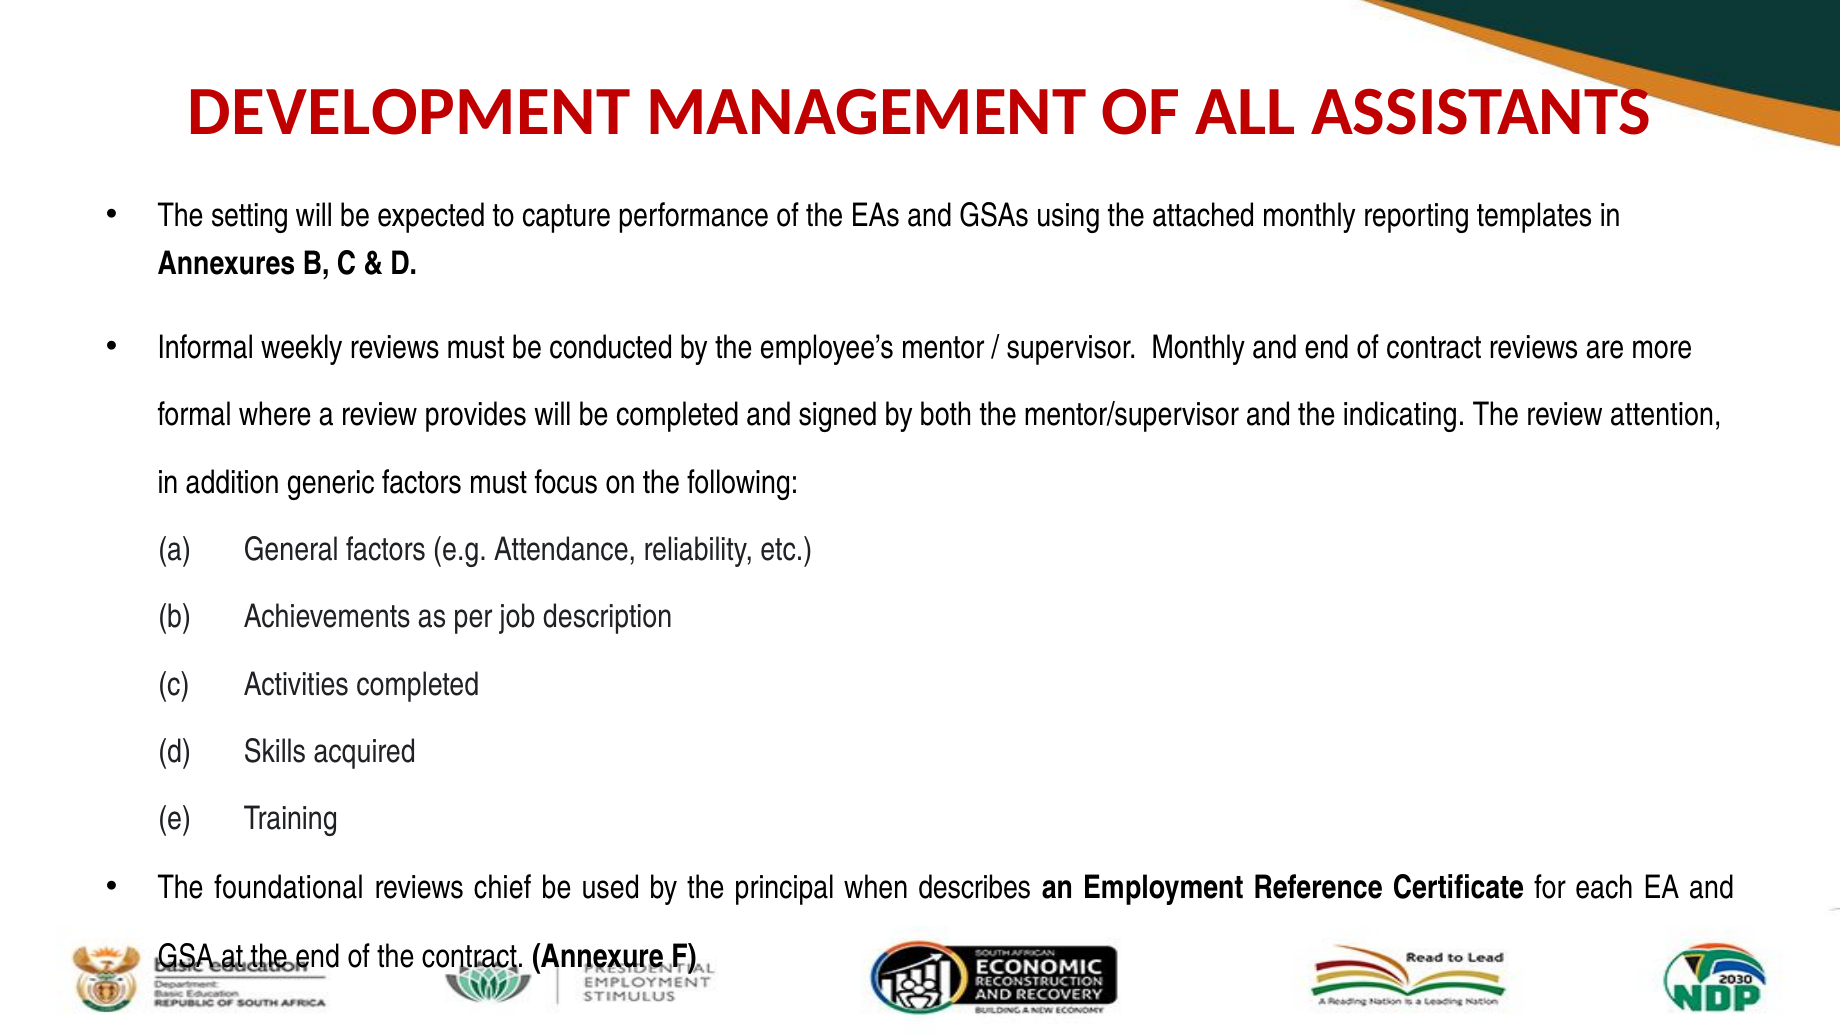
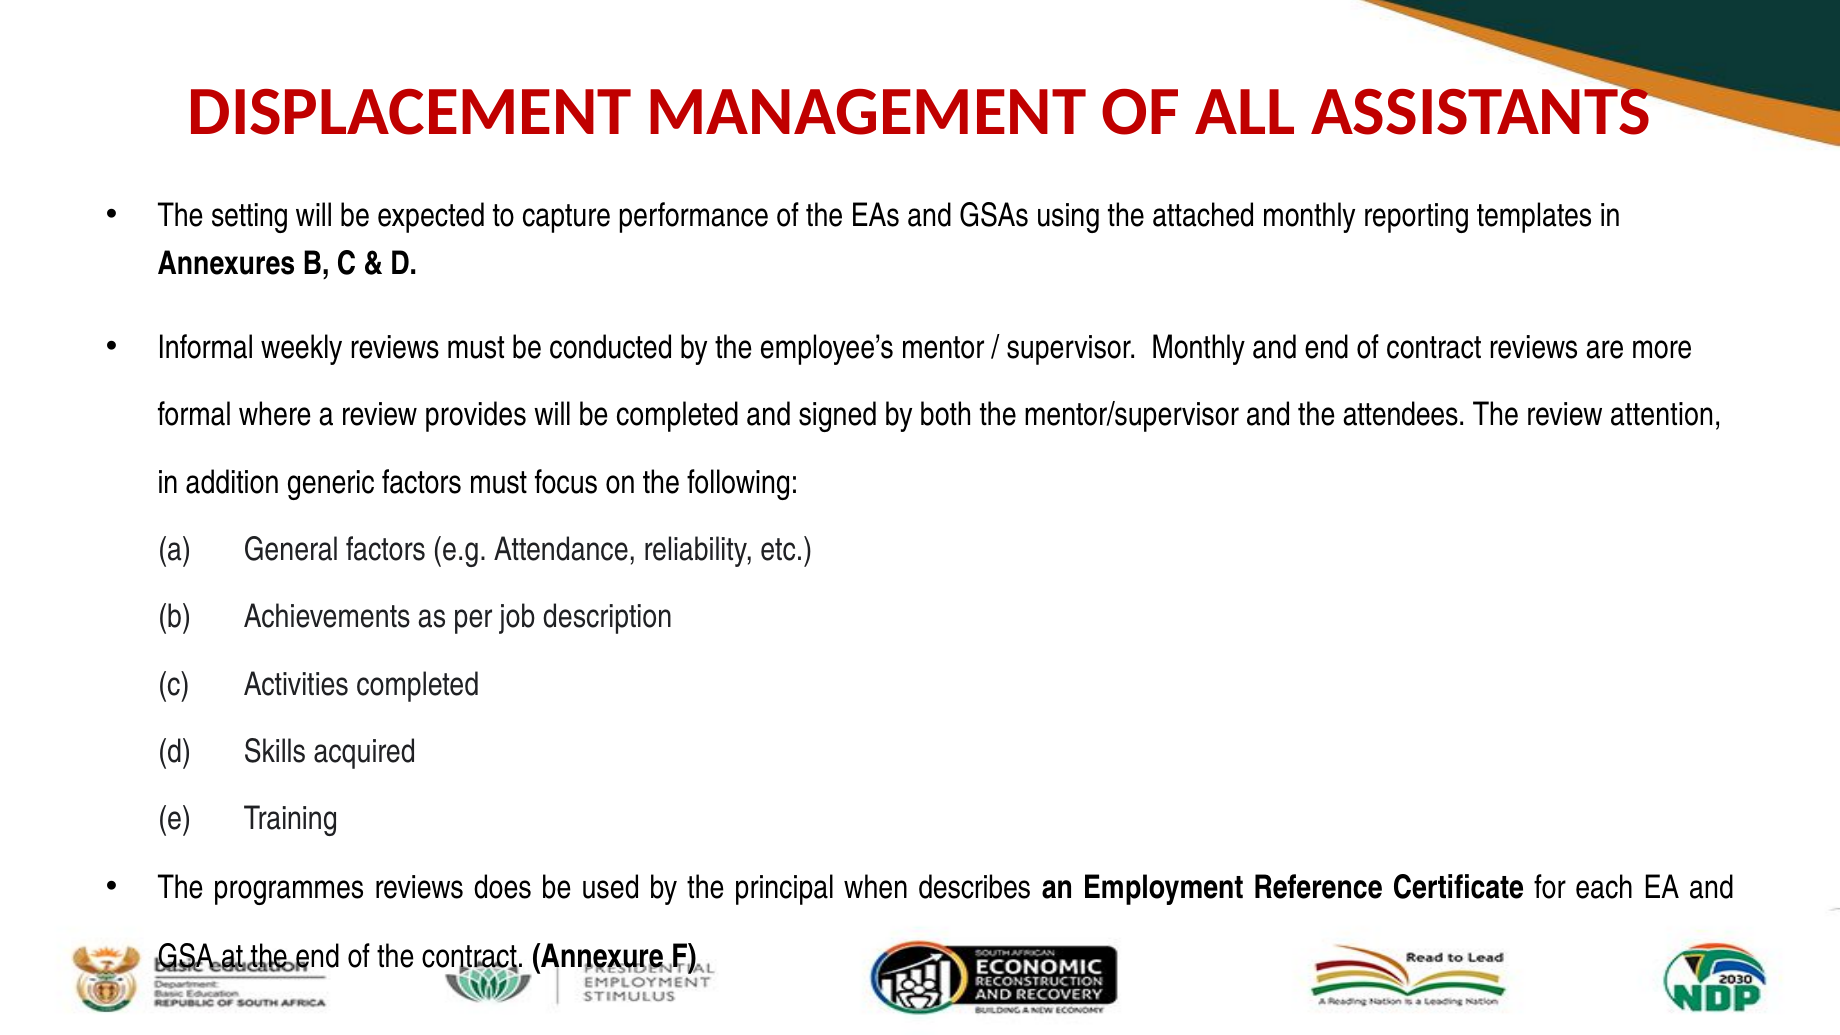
DEVELOPMENT: DEVELOPMENT -> DISPLACEMENT
indicating: indicating -> attendees
foundational: foundational -> programmes
chief: chief -> does
